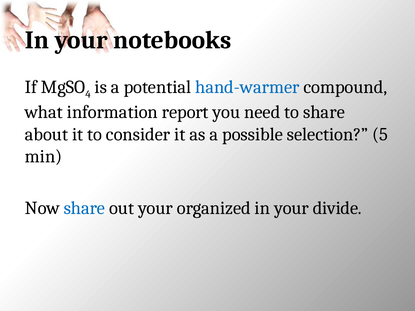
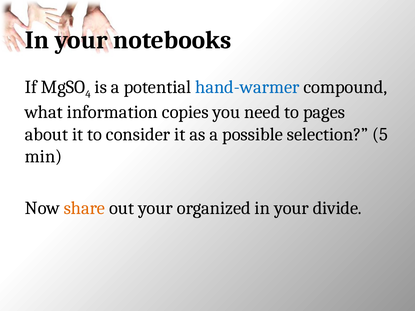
report: report -> copies
to share: share -> pages
share at (84, 208) colour: blue -> orange
